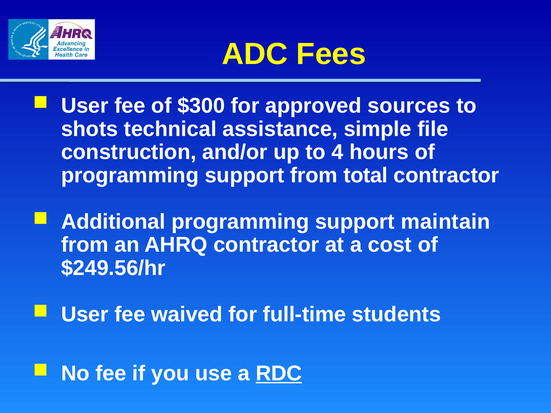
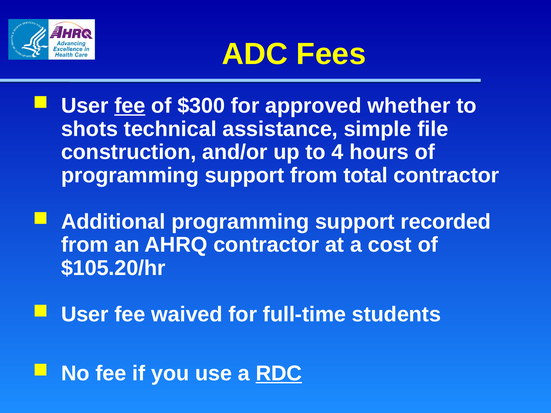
fee at (130, 106) underline: none -> present
sources: sources -> whether
maintain: maintain -> recorded
$249.56/hr: $249.56/hr -> $105.20/hr
